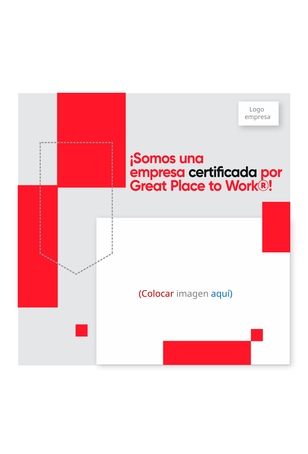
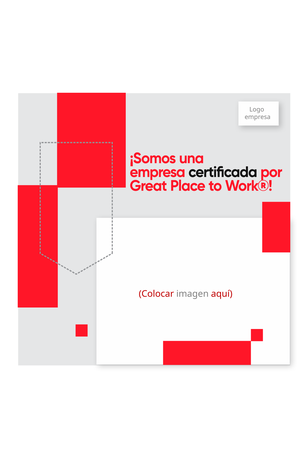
aquí at (222, 294) colour: blue -> red
